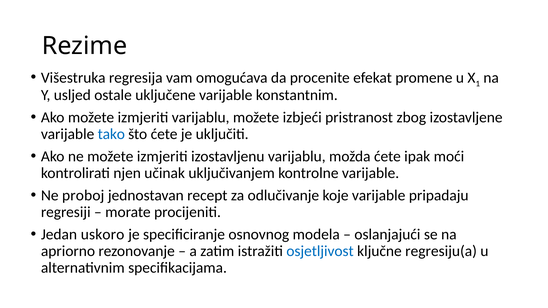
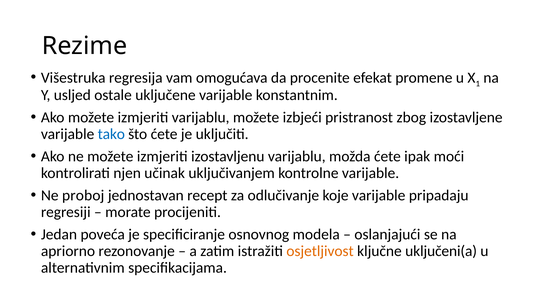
uskoro: uskoro -> poveća
osjetljivost colour: blue -> orange
regresiju(a: regresiju(a -> uključeni(a
